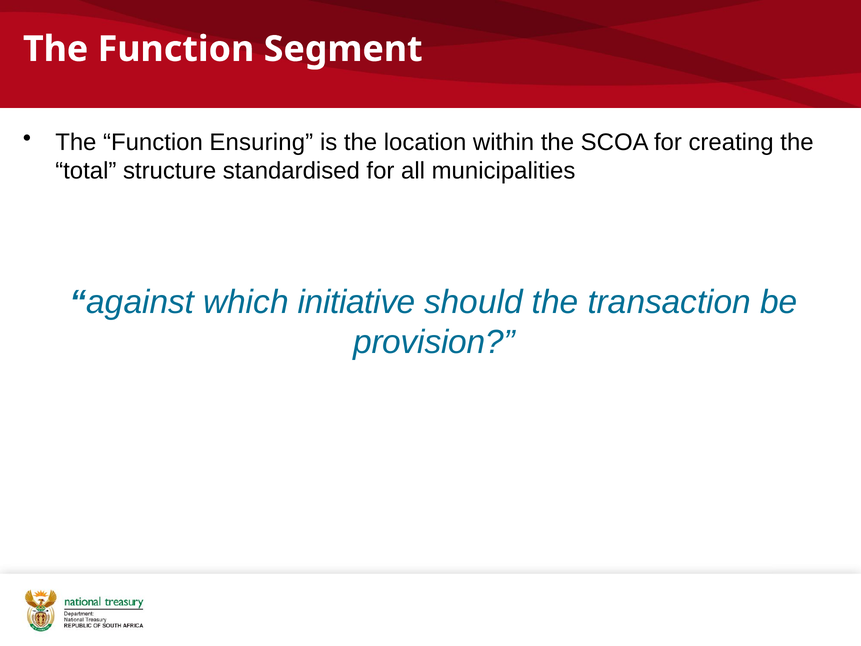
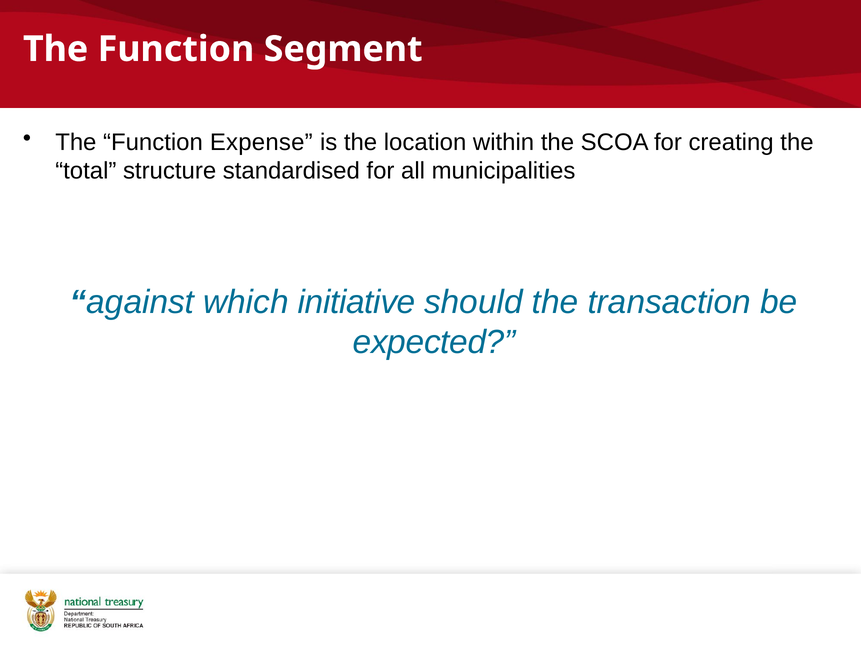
Ensuring: Ensuring -> Expense
provision: provision -> expected
